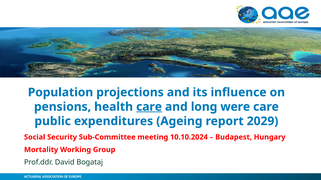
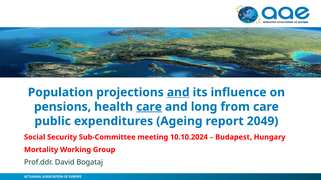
and at (178, 93) underline: none -> present
were: were -> from
2029: 2029 -> 2049
